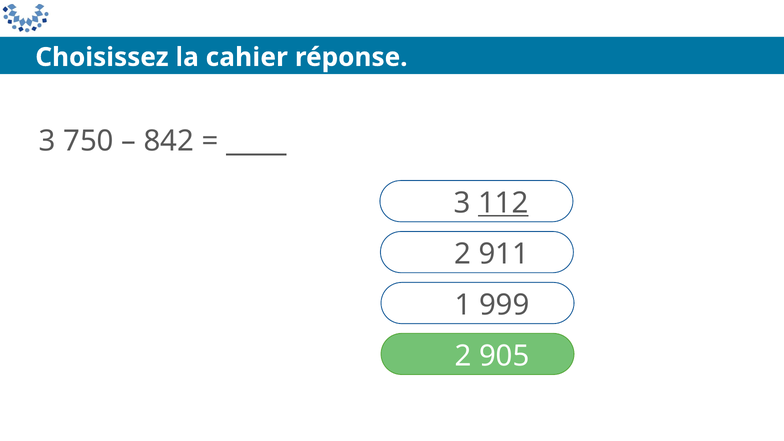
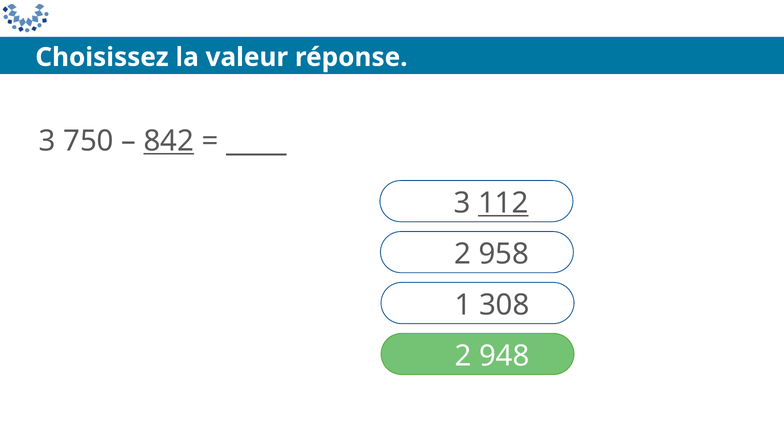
cahier: cahier -> valeur
842 underline: none -> present
911: 911 -> 958
999: 999 -> 308
905: 905 -> 948
